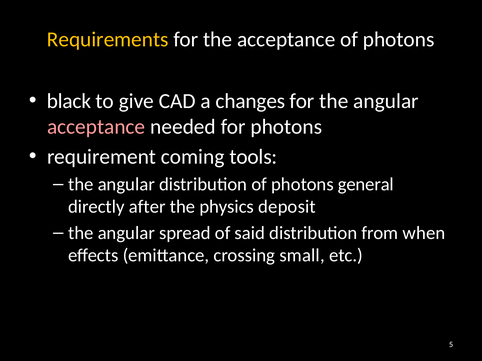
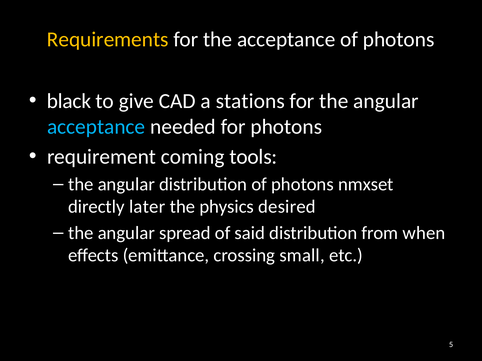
changes: changes -> stations
acceptance at (96, 127) colour: pink -> light blue
general: general -> nmxset
after: after -> later
deposit: deposit -> desired
